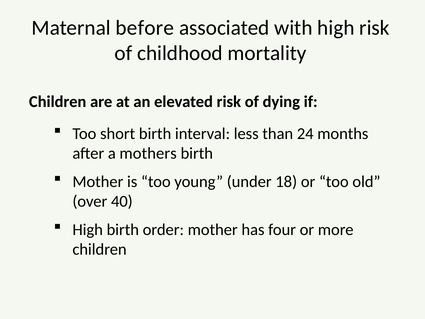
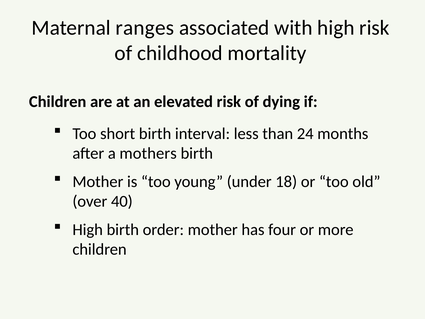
before: before -> ranges
